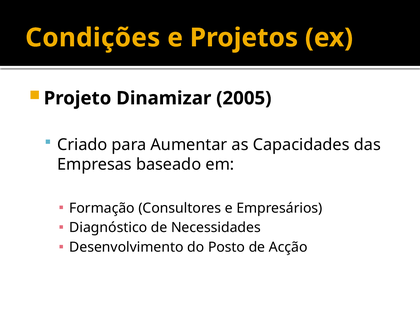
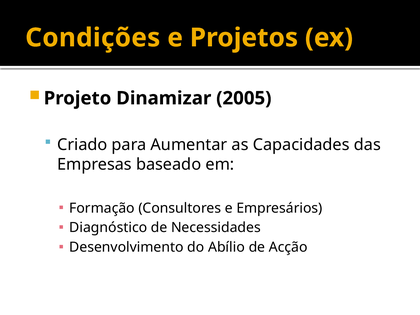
Posto: Posto -> Abílio
